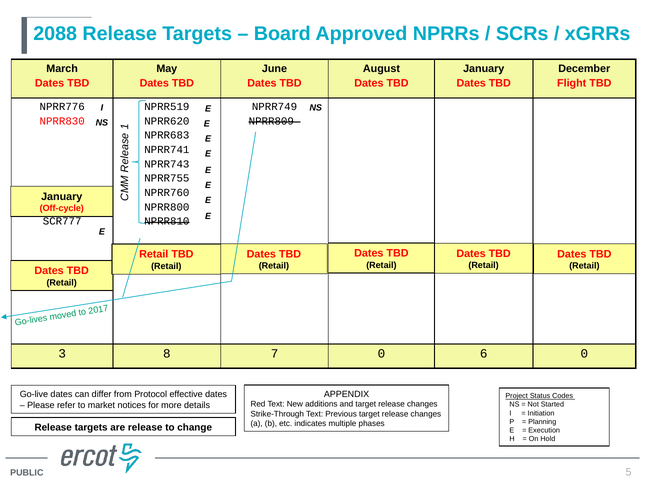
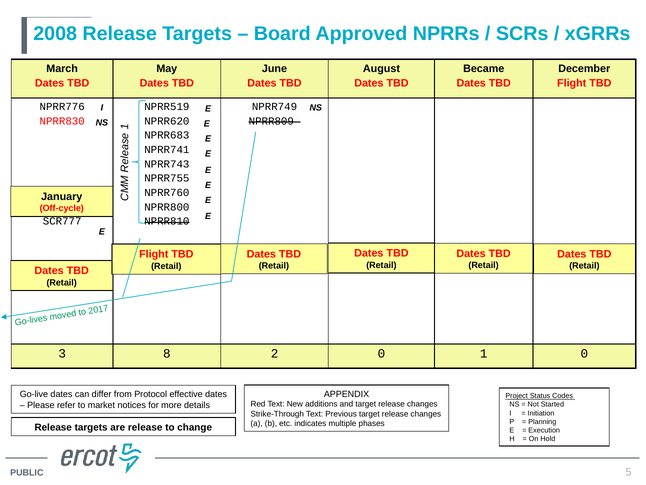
2088: 2088 -> 2008
January at (484, 69): January -> Became
Retail at (154, 254): Retail -> Flight
7: 7 -> 2
0 6: 6 -> 1
